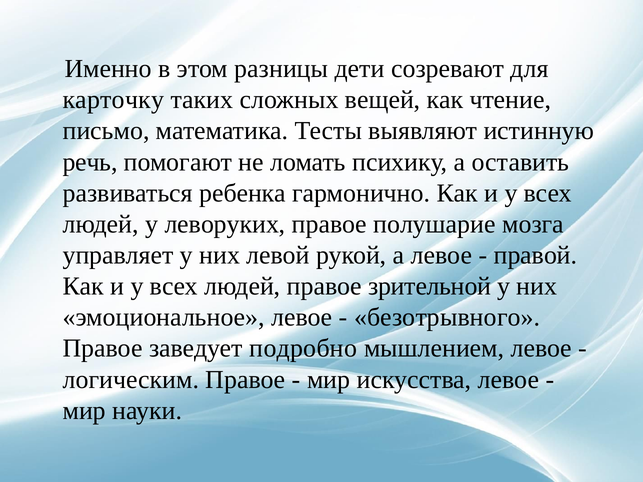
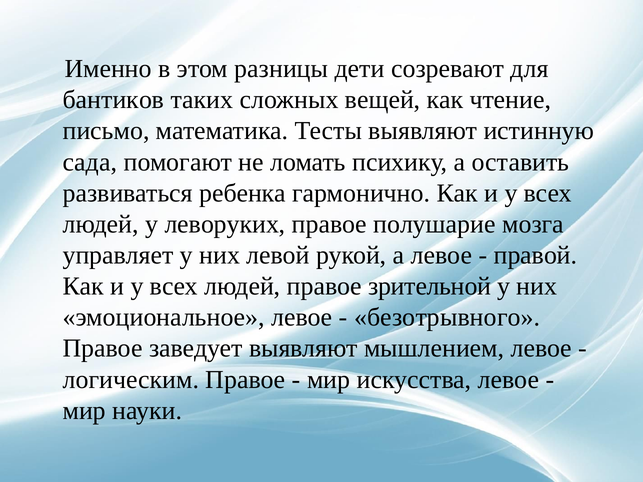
карточку: карточку -> бантиков
речь: речь -> сада
заведует подробно: подробно -> выявляют
